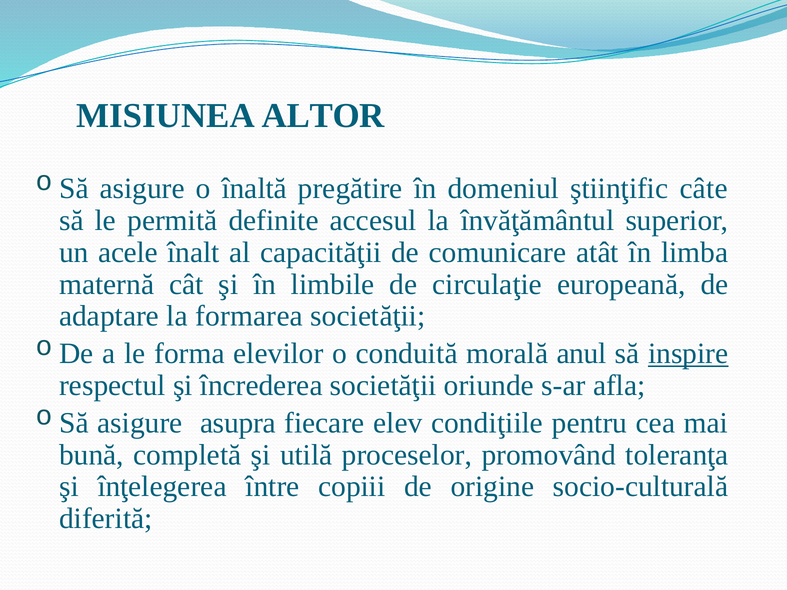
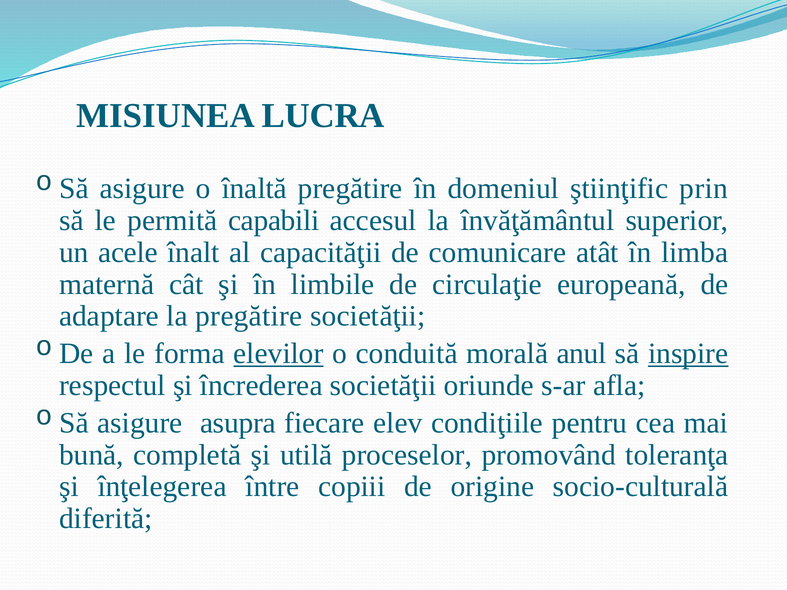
ALTOR: ALTOR -> LUCRA
câte: câte -> prin
definite: definite -> capabili
la formarea: formarea -> pregătire
elevilor underline: none -> present
